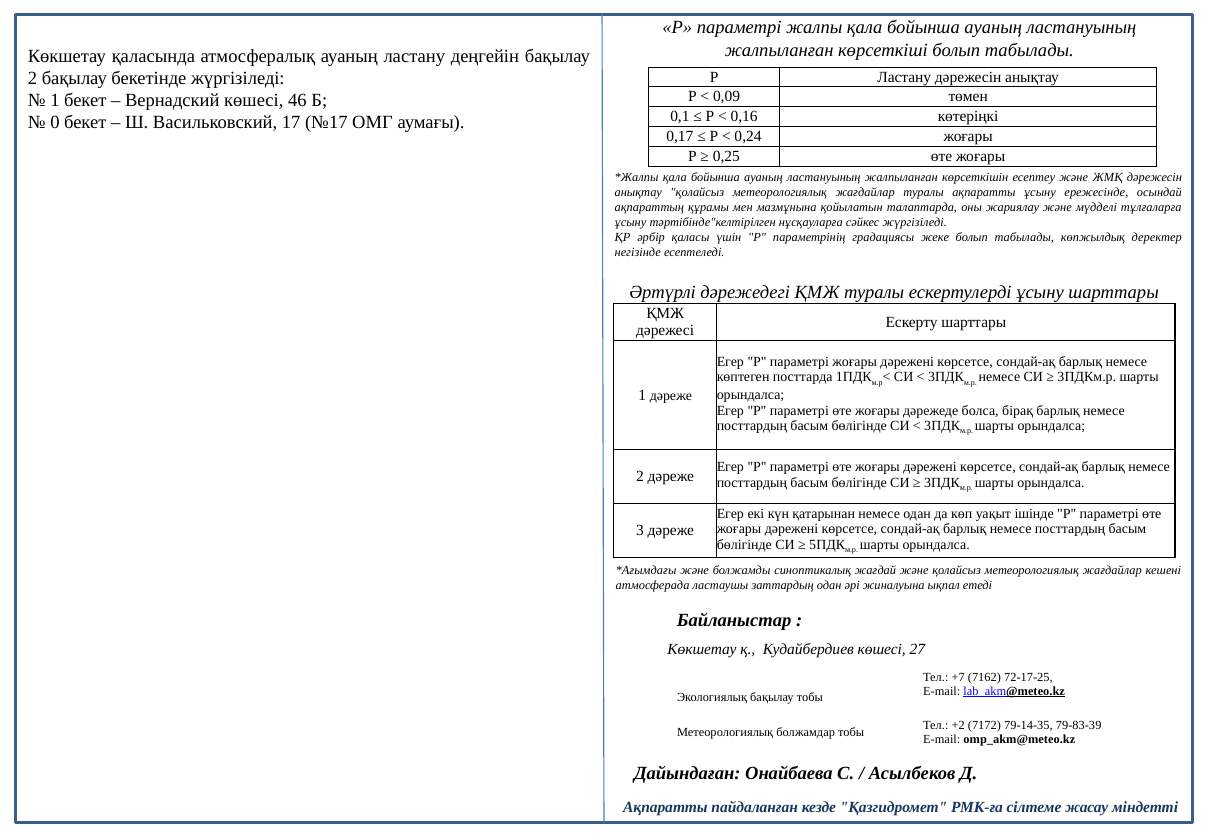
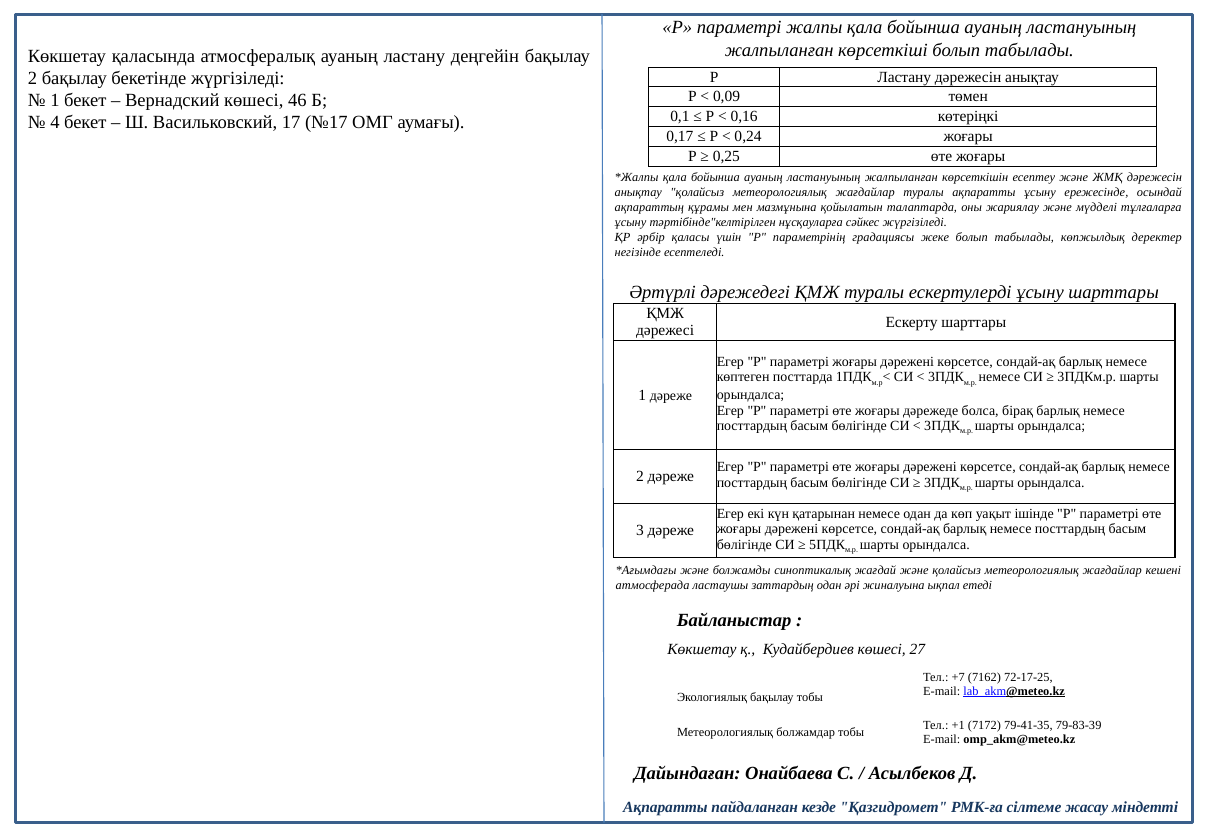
0: 0 -> 4
+2: +2 -> +1
79-14-35: 79-14-35 -> 79-41-35
